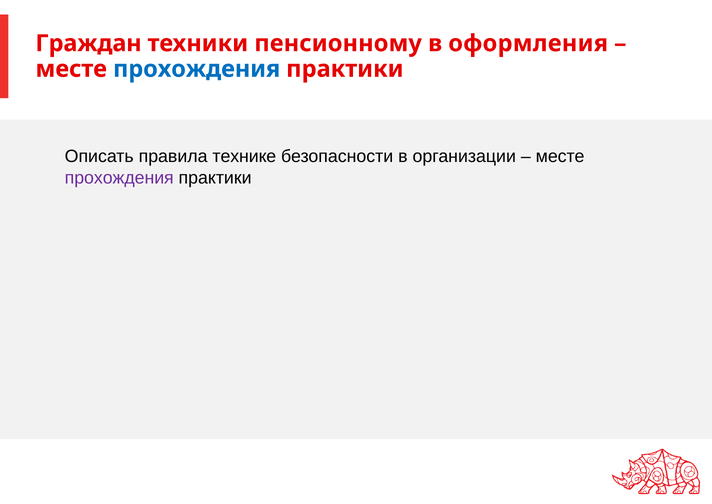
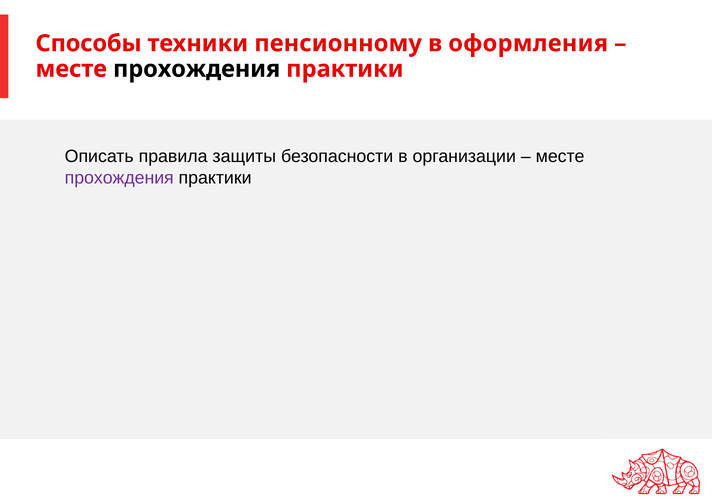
Граждан: Граждан -> Способы
прохождения at (197, 69) colour: blue -> black
технике: технике -> защиты
